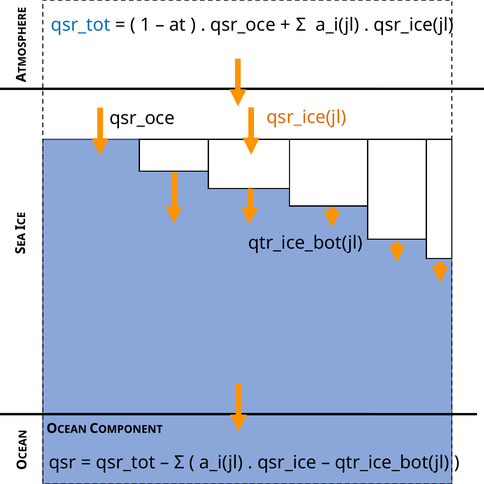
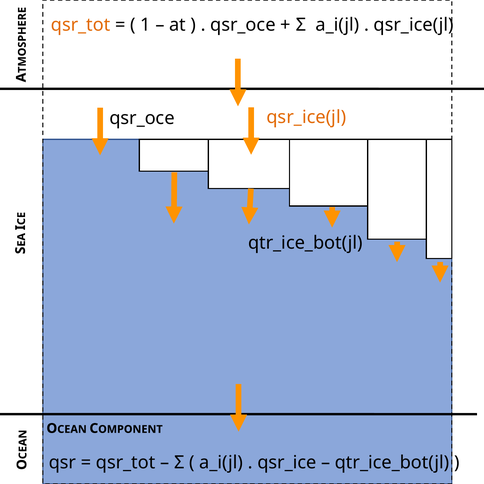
qsr_tot at (81, 25) colour: blue -> orange
